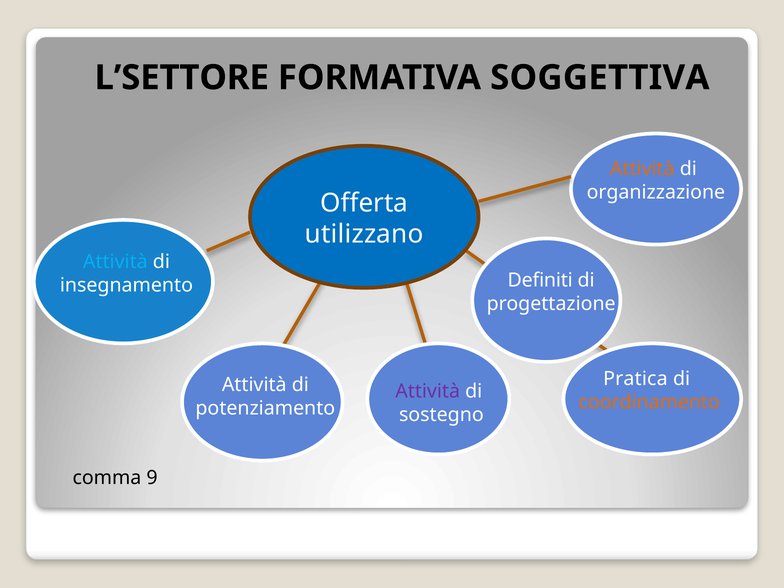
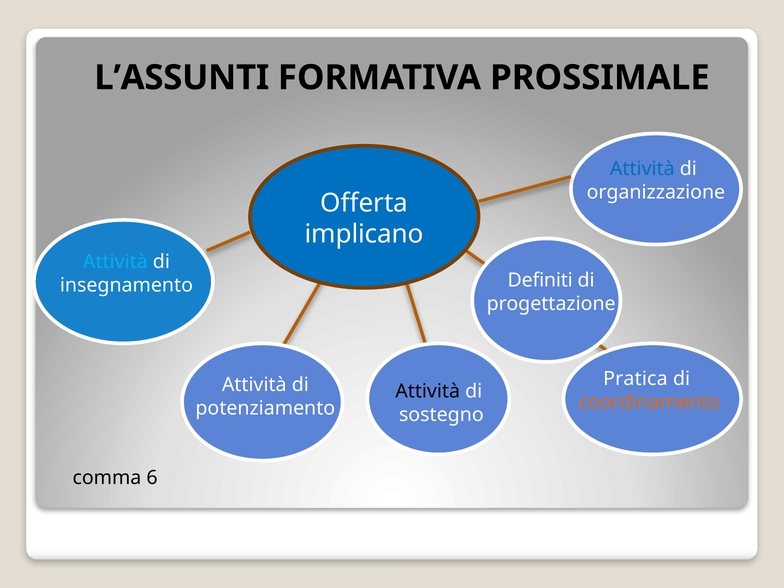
L’SETTORE: L’SETTORE -> L’ASSUNTI
SOGGETTIVA: SOGGETTIVA -> PROSSIMALE
Attività at (642, 169) colour: orange -> blue
utilizzano: utilizzano -> implicano
Attività at (428, 391) colour: purple -> black
9: 9 -> 6
